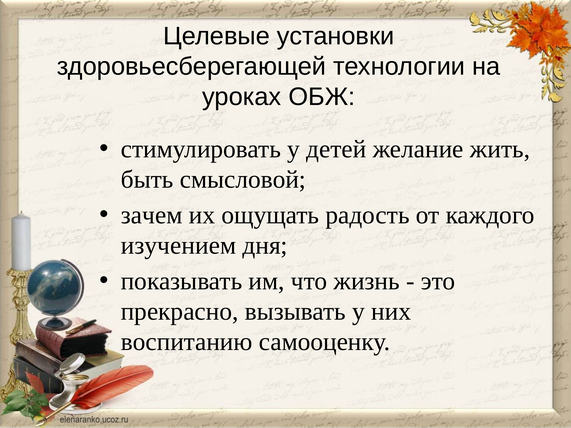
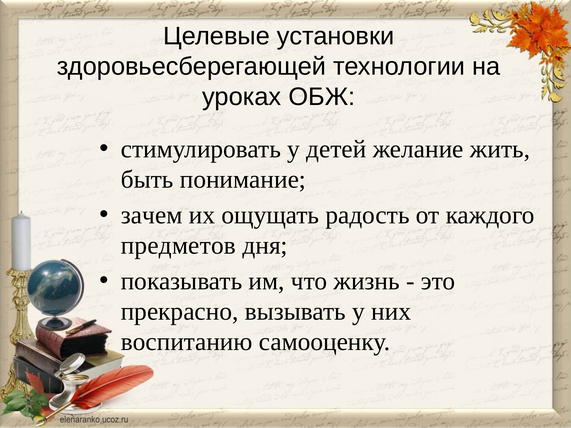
смысловой: смысловой -> понимание
изучением: изучением -> предметов
